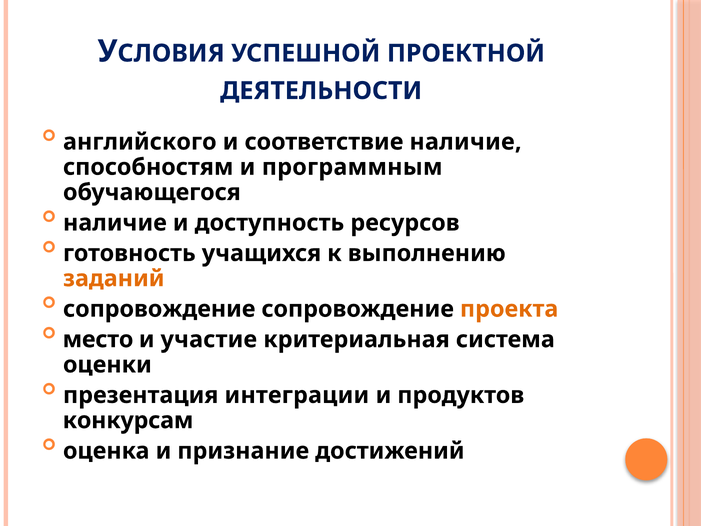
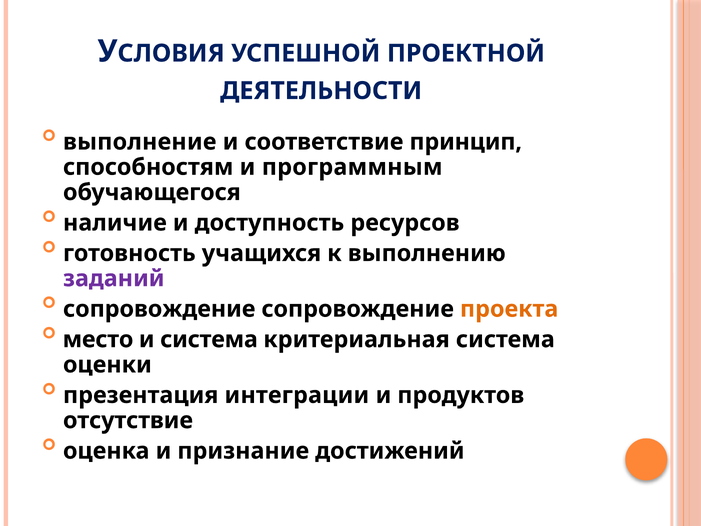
английского: английского -> выполнение
соответствие наличие: наличие -> принцип
заданий colour: orange -> purple
и участие: участие -> система
конкурсам: конкурсам -> отсутствие
